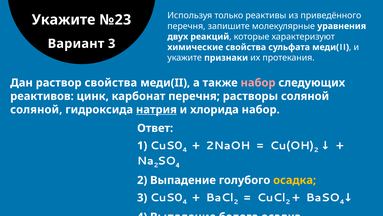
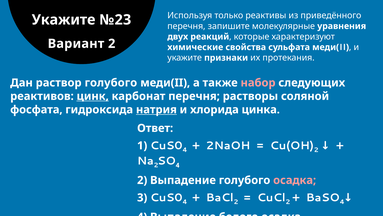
Вариант 3: 3 -> 2
раствор свойства: свойства -> голубого
цинк underline: none -> present
соляной at (36, 109): соляной -> фосфата
хлорида набор: набор -> цинка
осадка at (295, 180) colour: yellow -> pink
